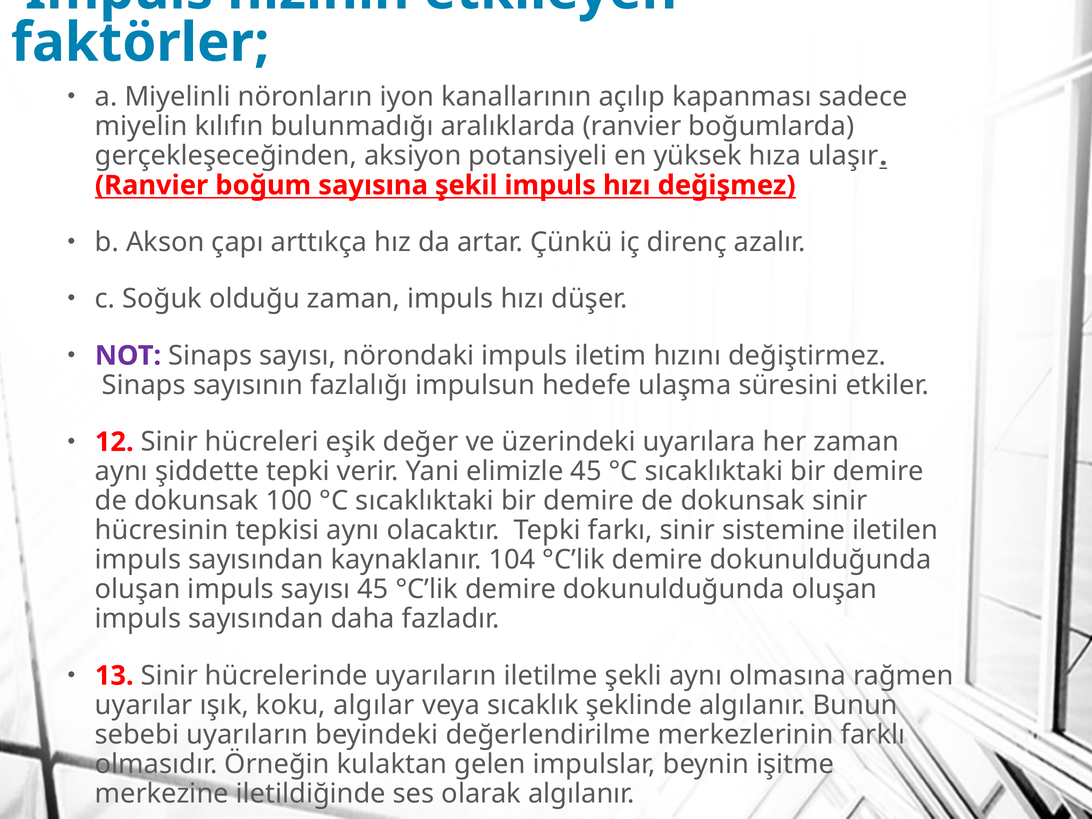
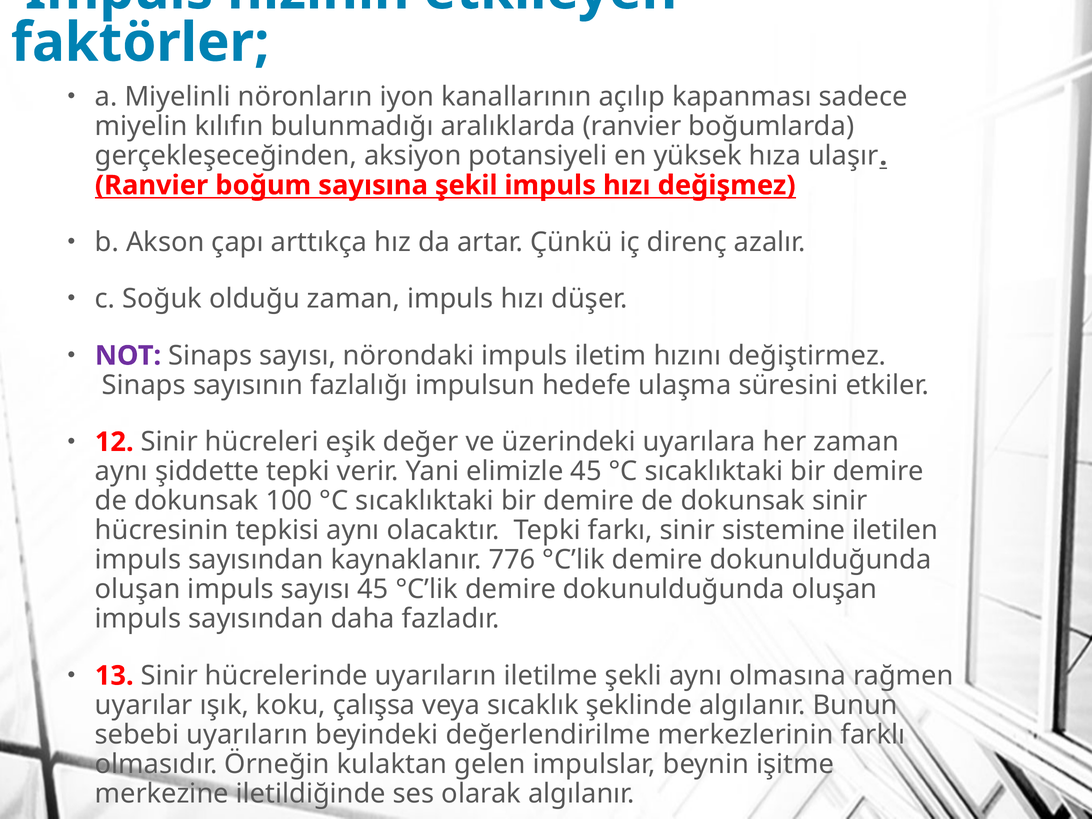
104: 104 -> 776
algılar: algılar -> çalışsa
